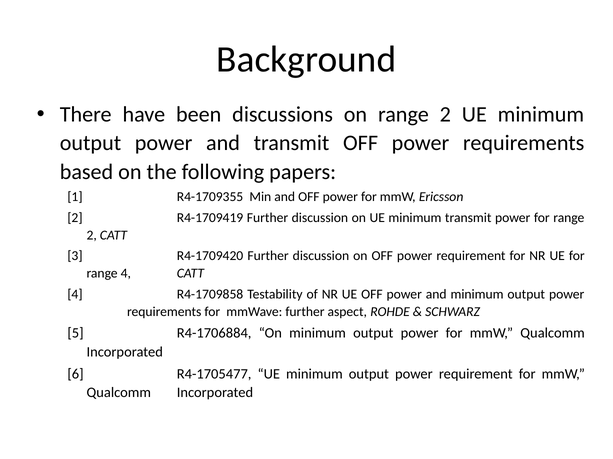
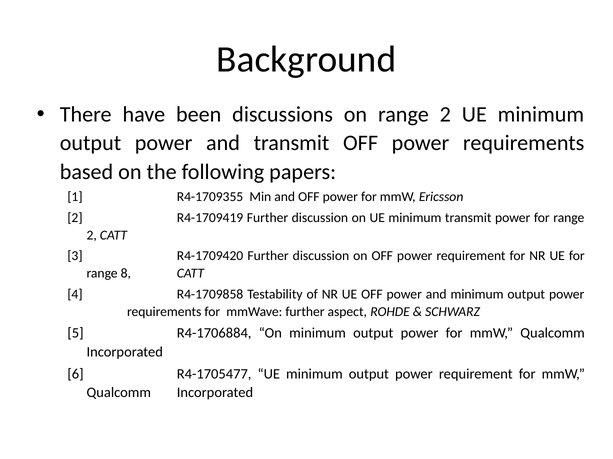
range 4: 4 -> 8
